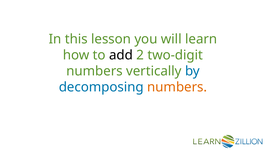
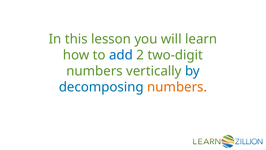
add colour: black -> blue
